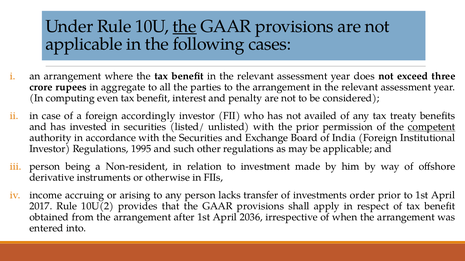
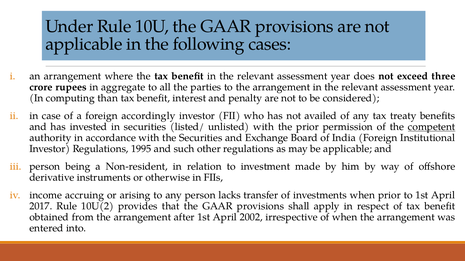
the at (185, 26) underline: present -> none
even: even -> than
investments order: order -> when
2036: 2036 -> 2002
